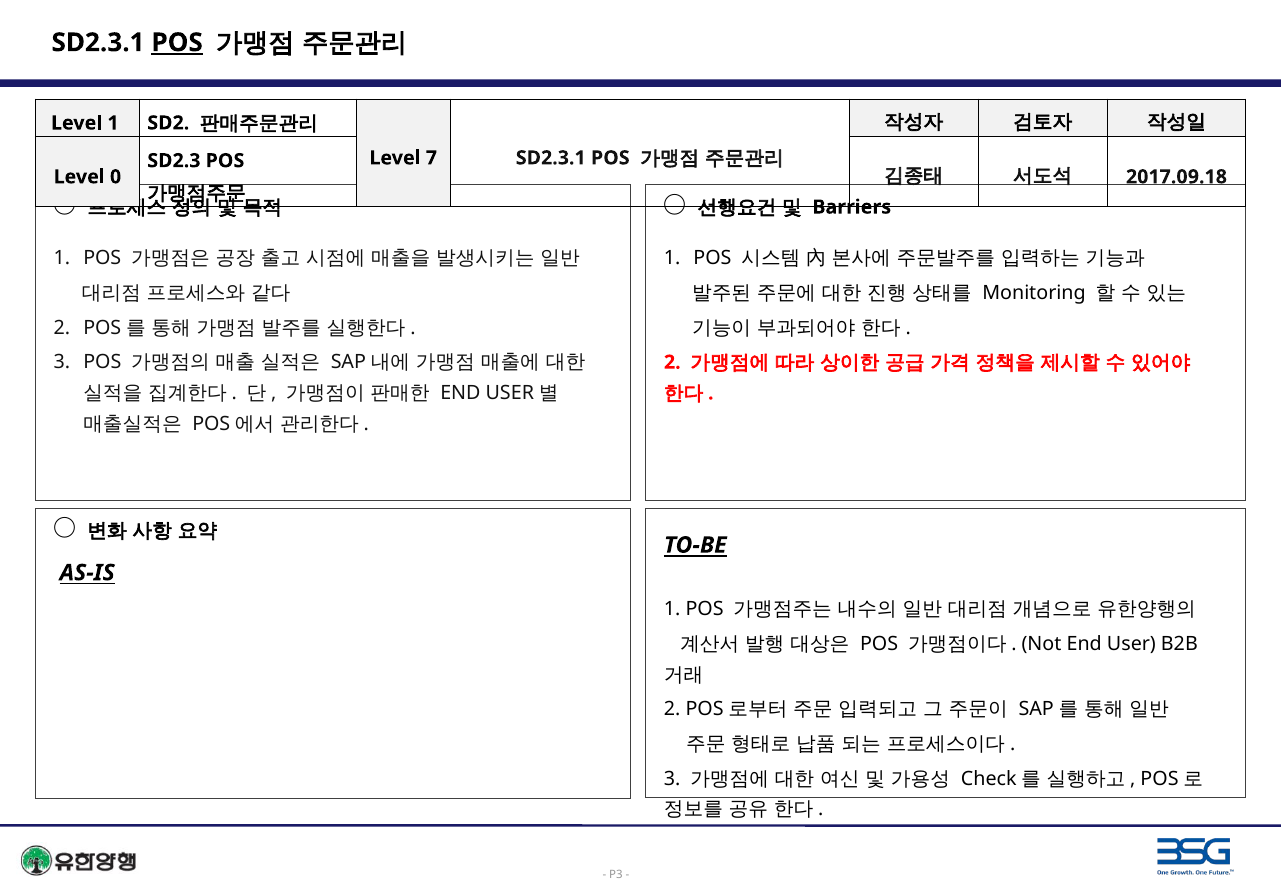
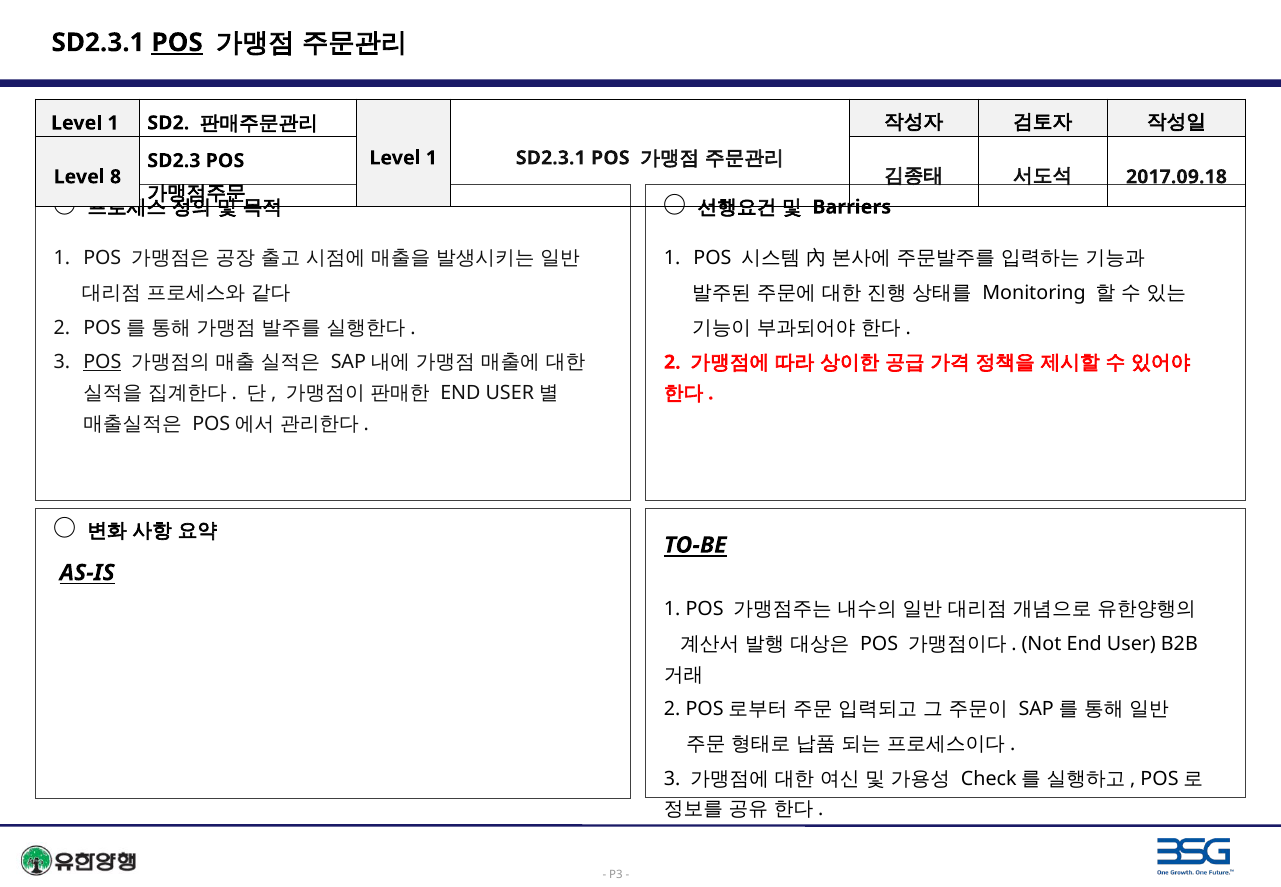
7 at (431, 158): 7 -> 1
0: 0 -> 8
POS at (102, 362) underline: none -> present
